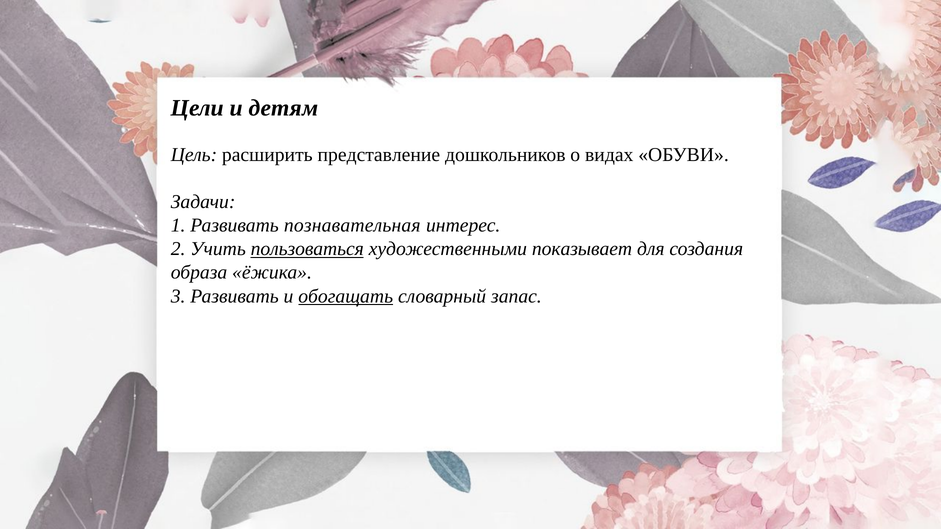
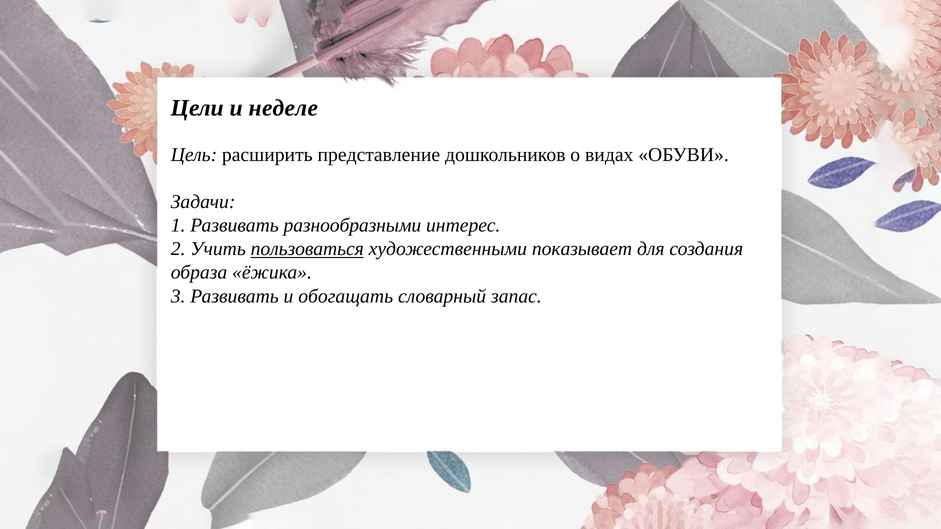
детям: детям -> неделе
познавательная: познавательная -> разнообразными
обогащать underline: present -> none
